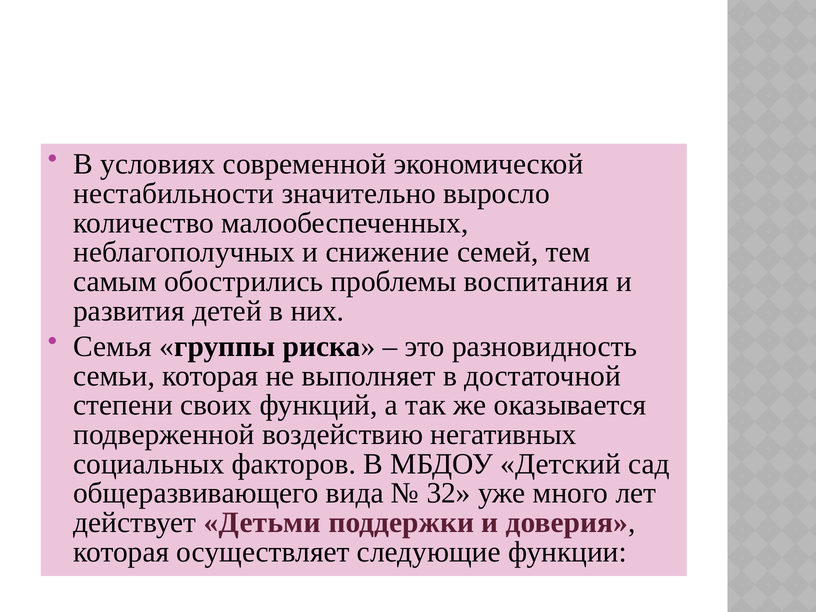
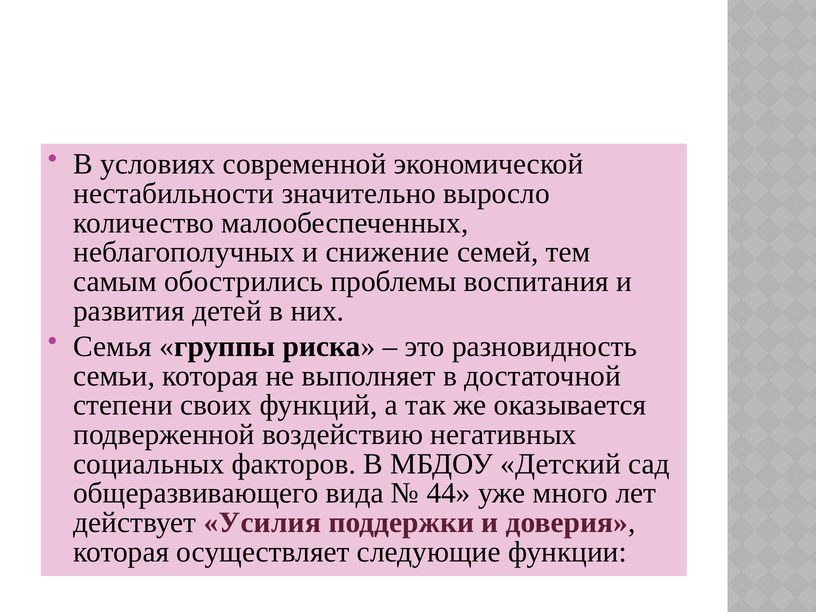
32: 32 -> 44
Детьми: Детьми -> Усилия
